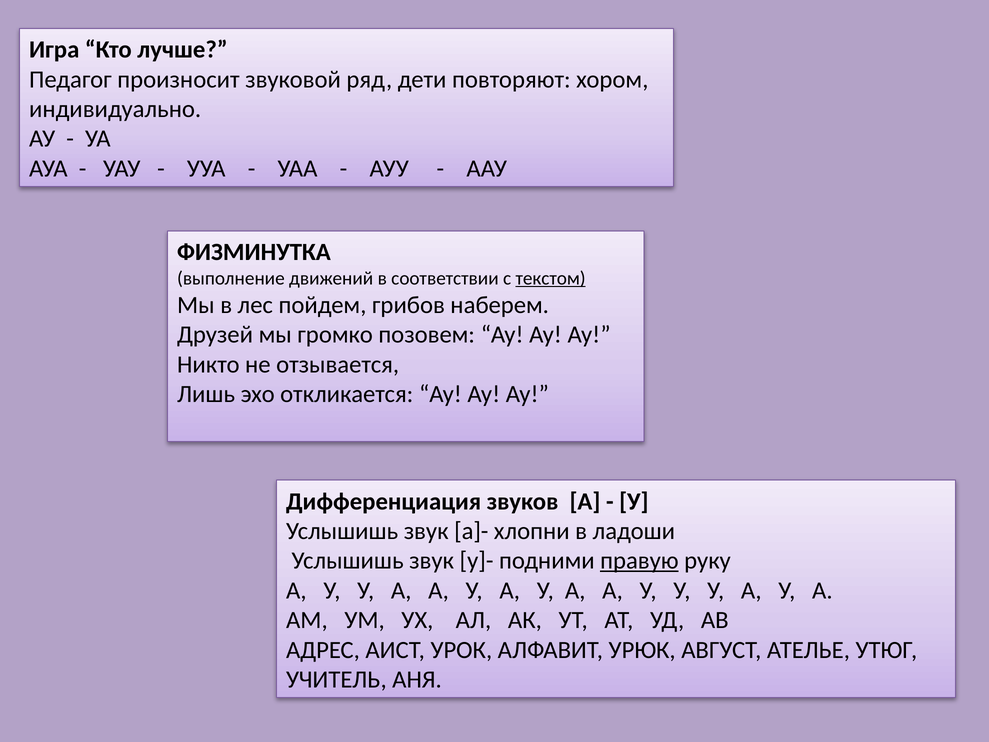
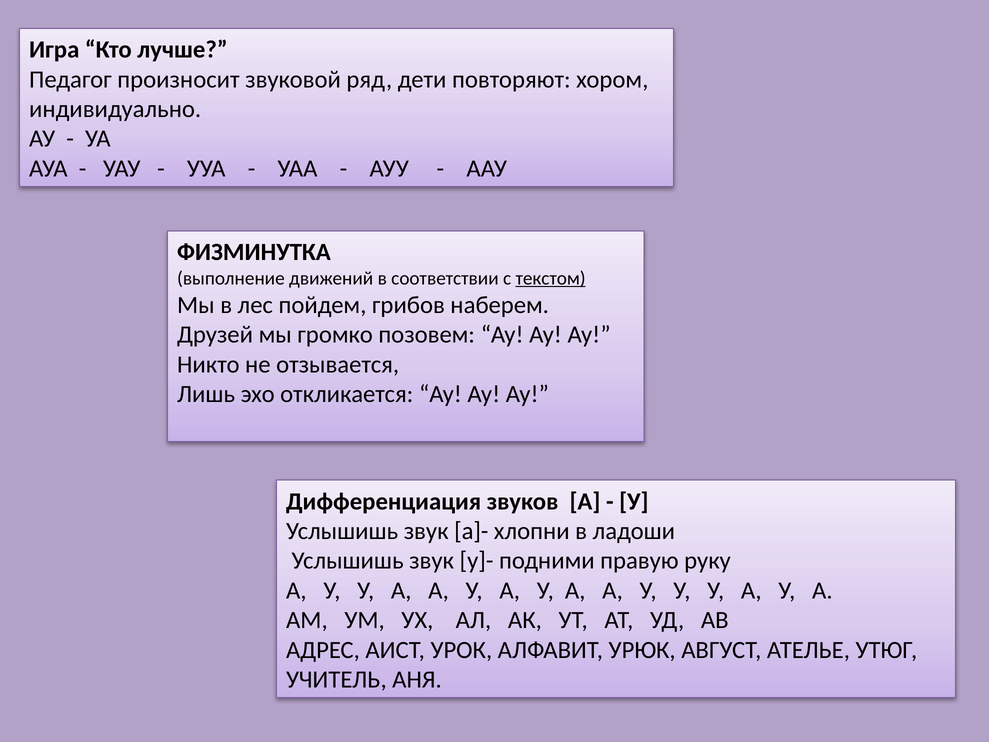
правую underline: present -> none
